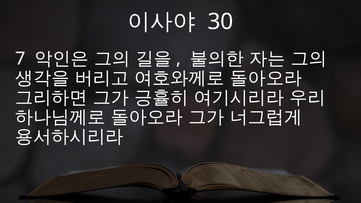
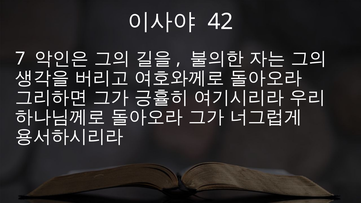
30: 30 -> 42
